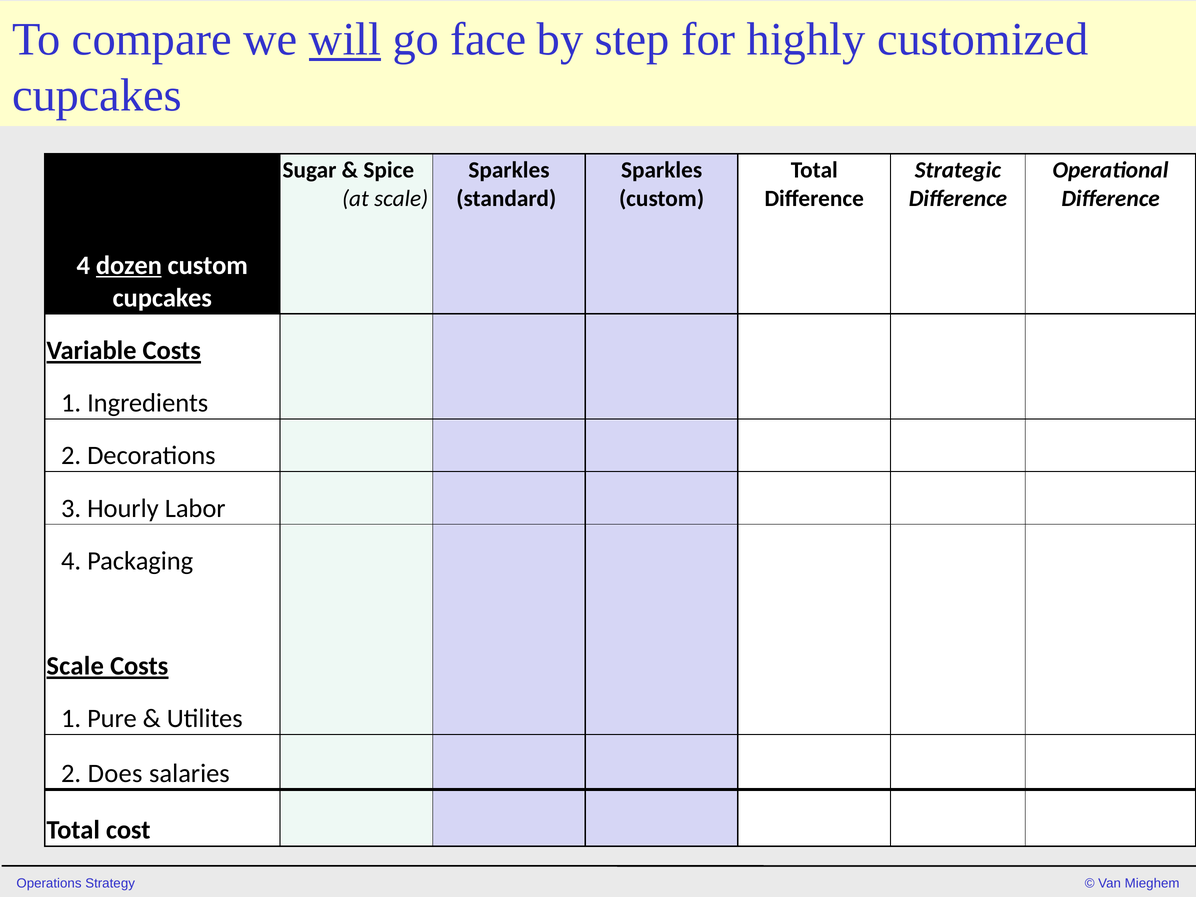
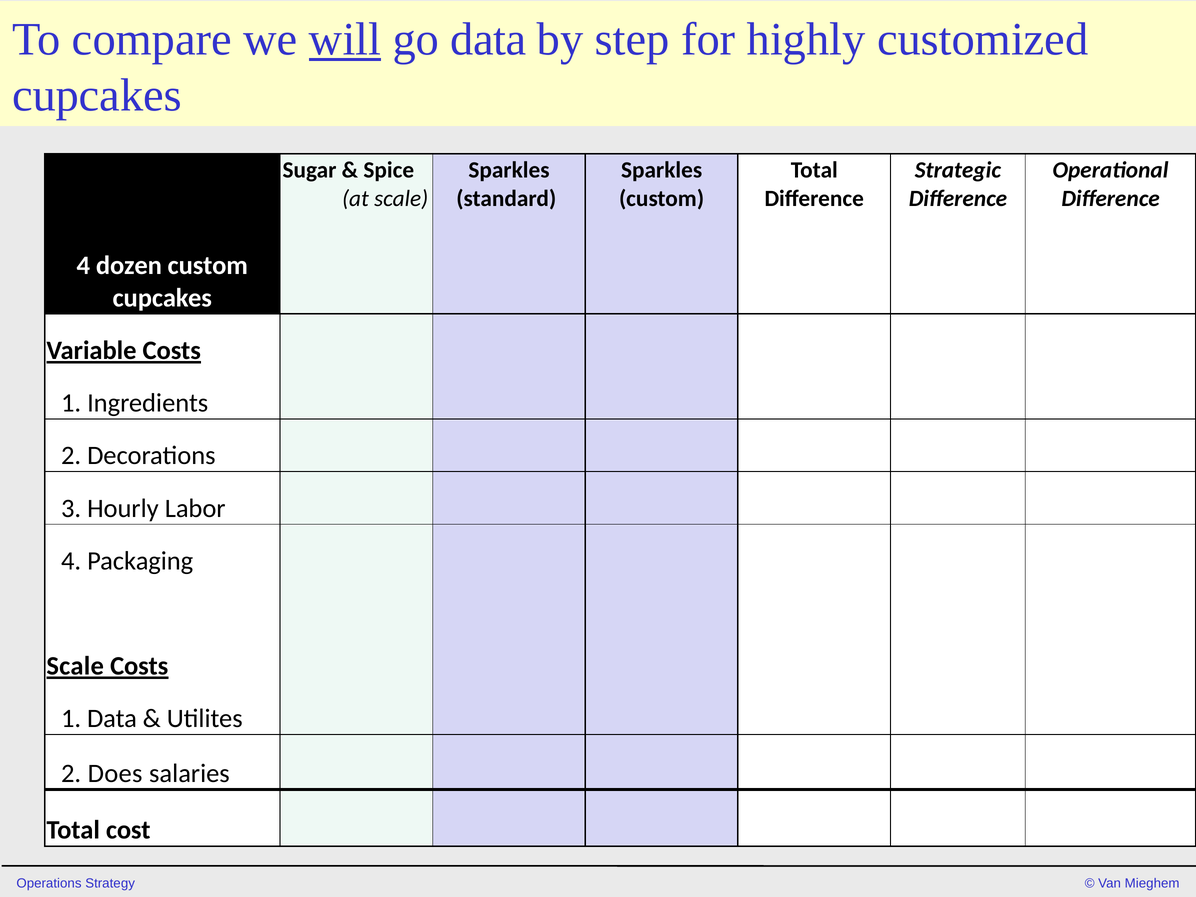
go face: face -> data
dozen underline: present -> none
1 Pure: Pure -> Data
